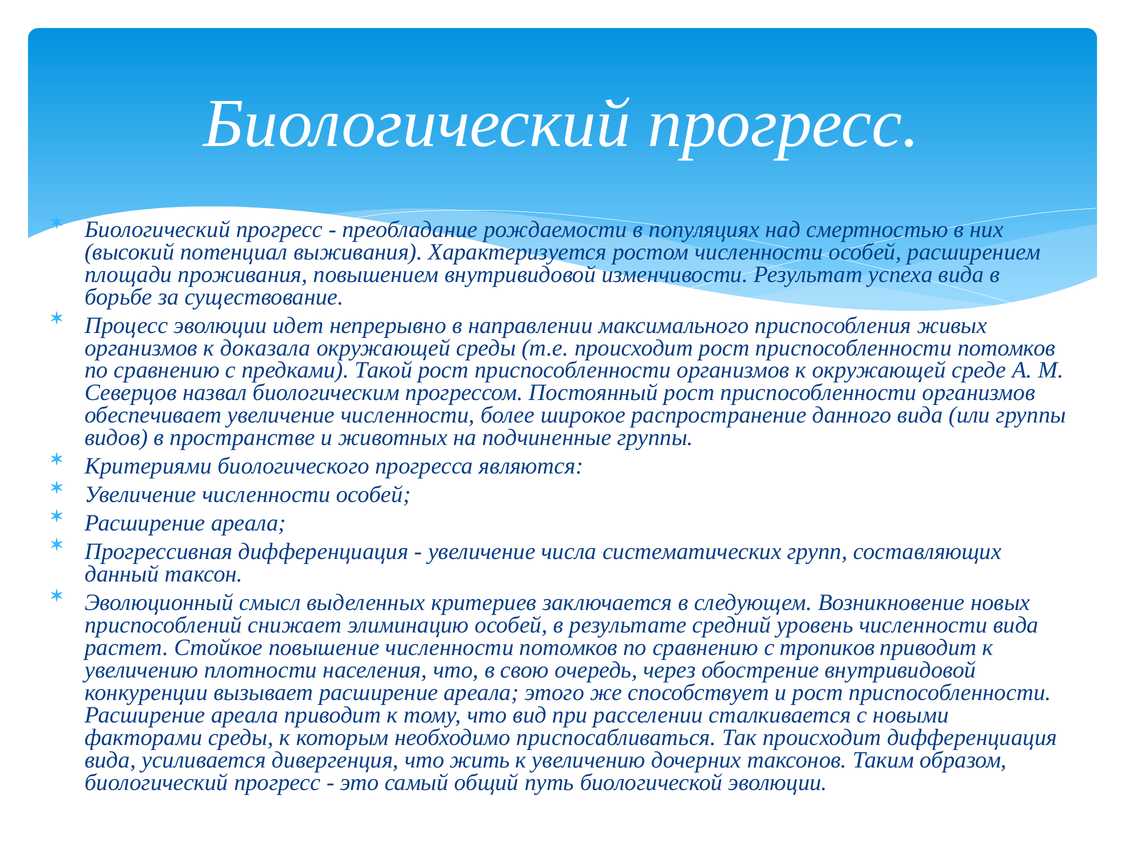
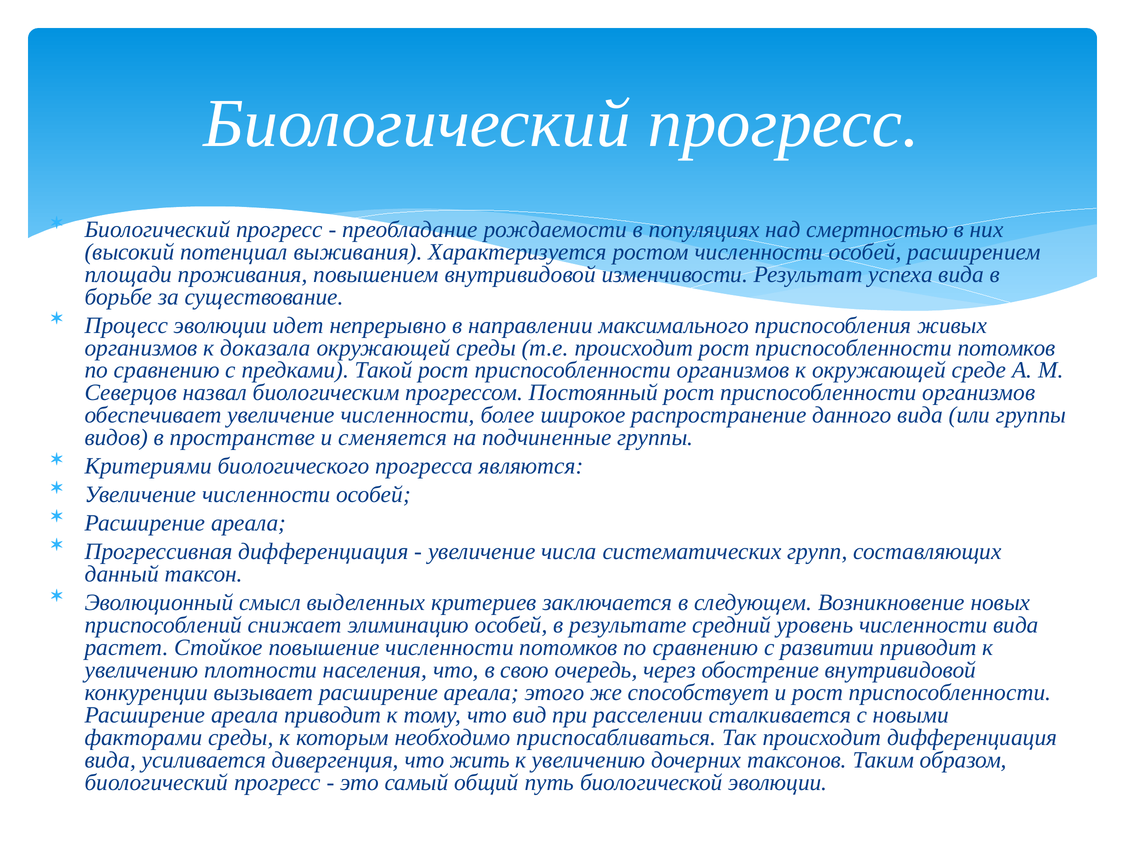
животных: животных -> сменяется
тропиков: тропиков -> развитии
